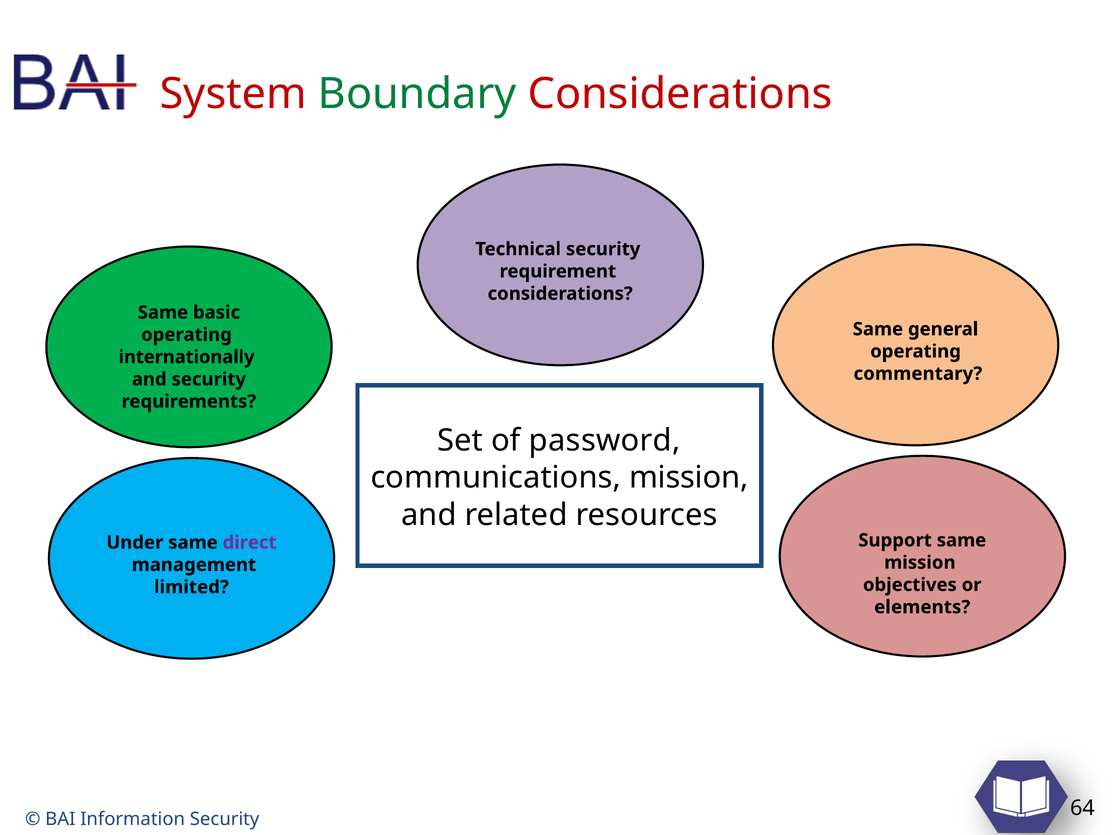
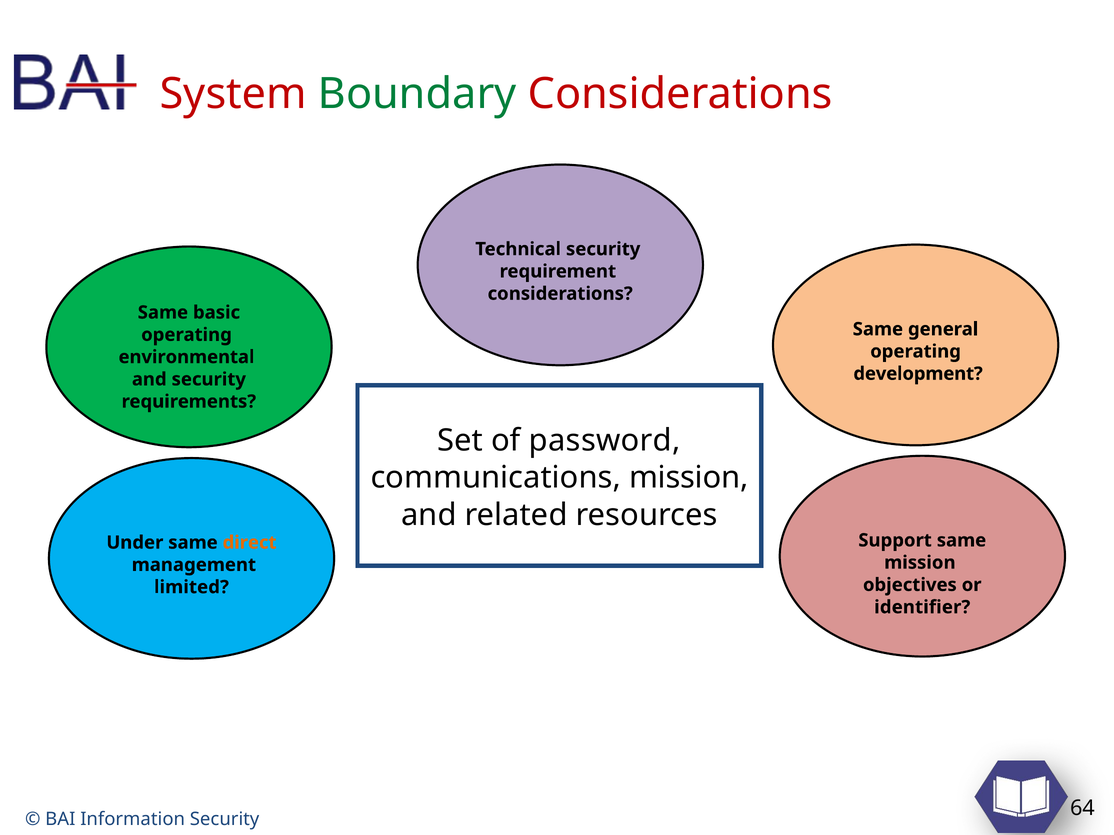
internationally: internationally -> environmental
commentary: commentary -> development
direct colour: purple -> orange
elements: elements -> identifier
